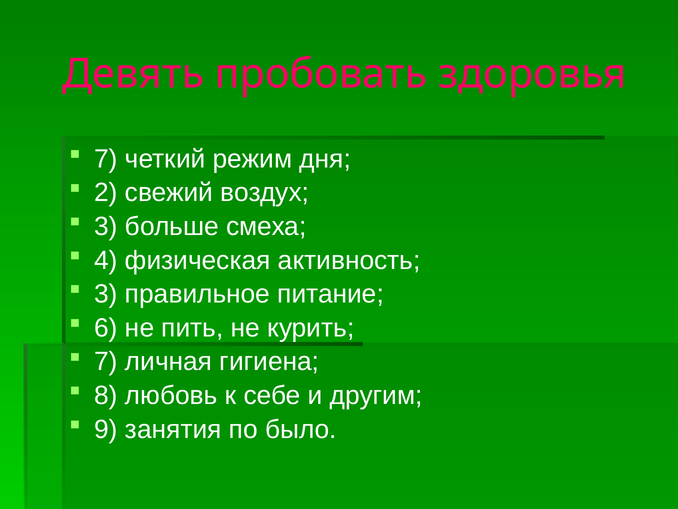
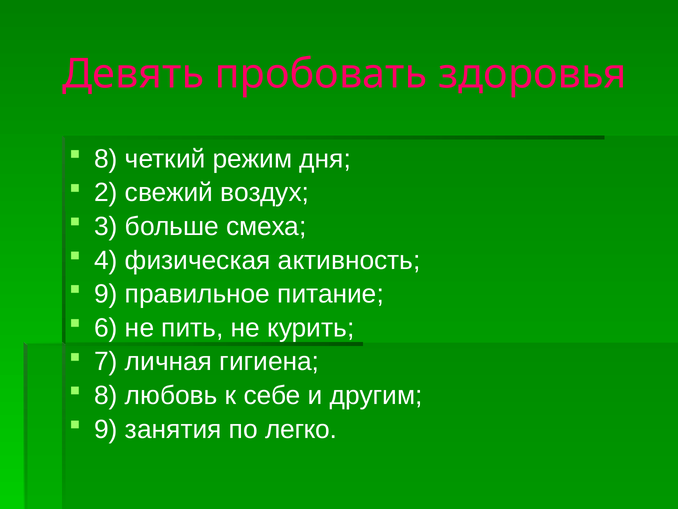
7 at (106, 159): 7 -> 8
3 at (106, 294): 3 -> 9
было: было -> легко
